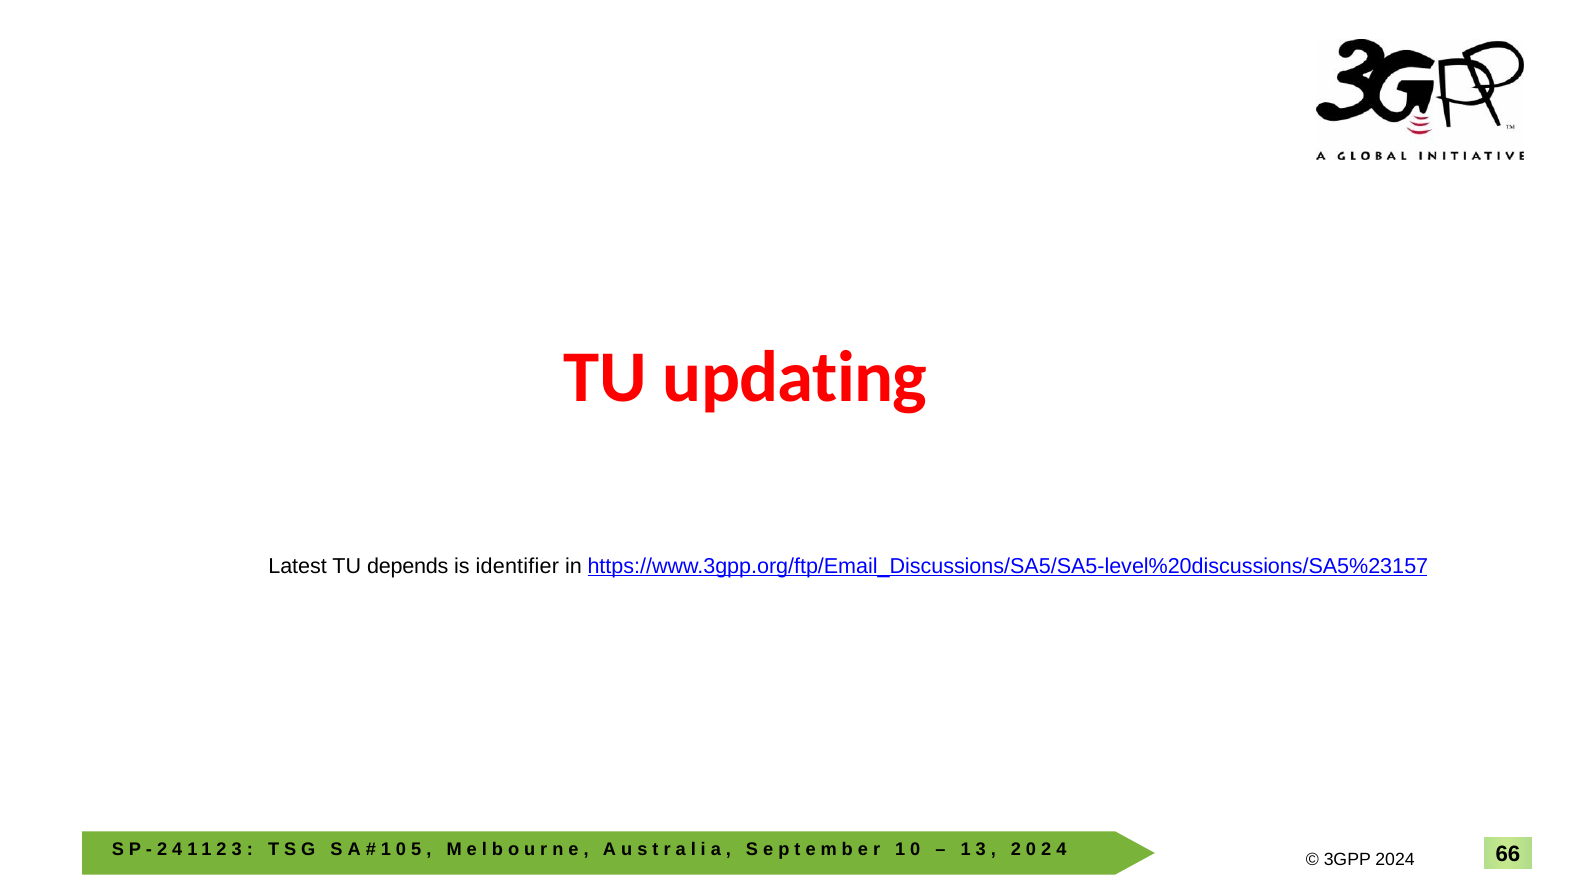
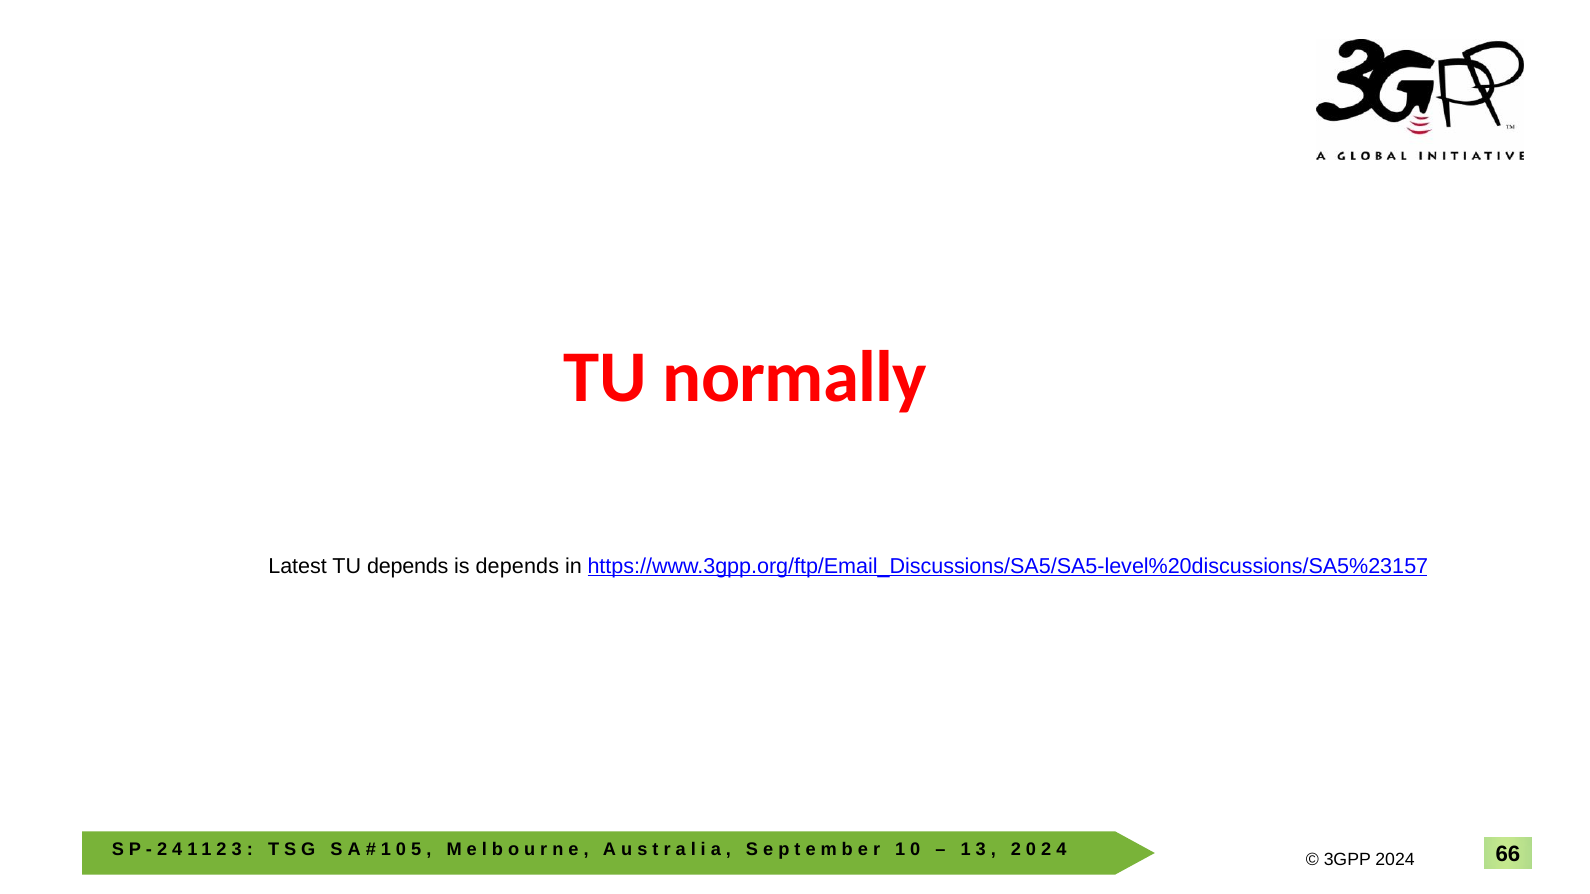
updating: updating -> normally
is identifier: identifier -> depends
